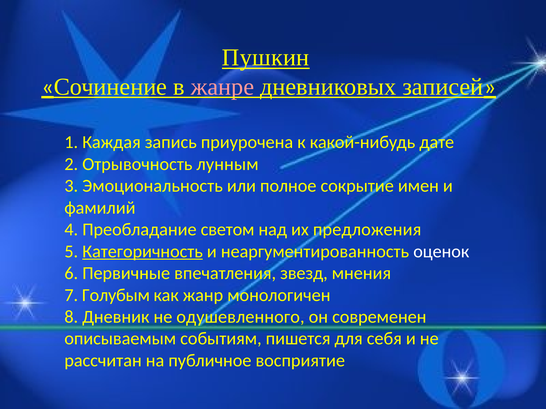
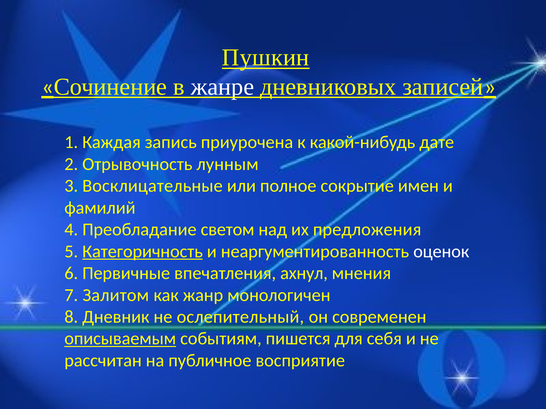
жанре colour: pink -> white
Эмоциональность: Эмоциональность -> Восклицательные
звезд: звезд -> ахнул
Голубым: Голубым -> Залитом
одушевленного: одушевленного -> ослепительный
описываемым underline: none -> present
